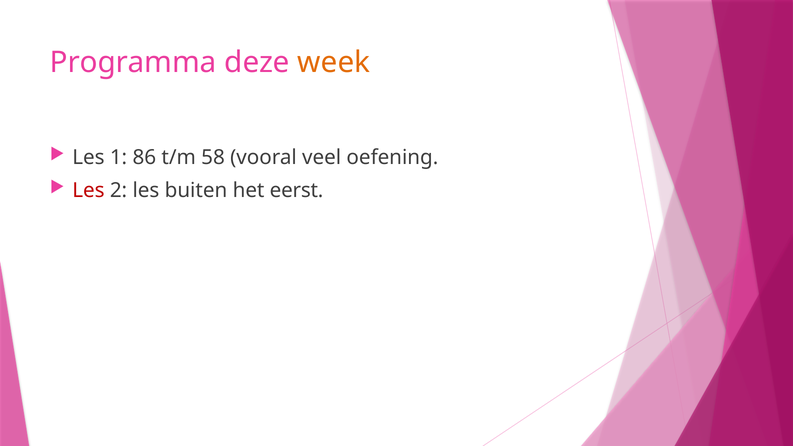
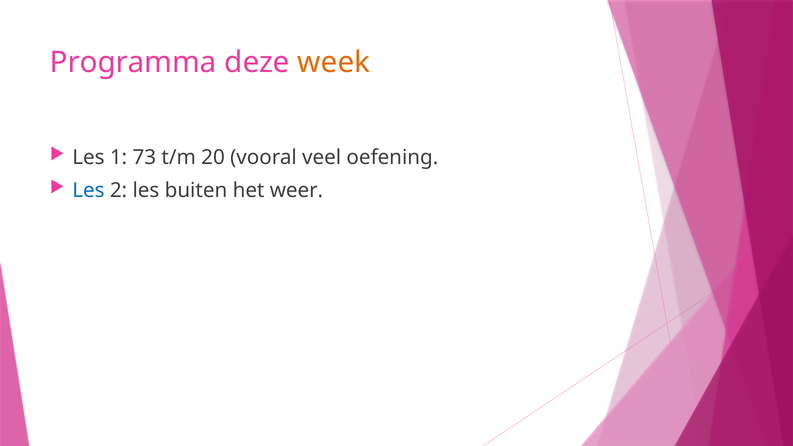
86: 86 -> 73
58: 58 -> 20
Les at (88, 190) colour: red -> blue
eerst: eerst -> weer
